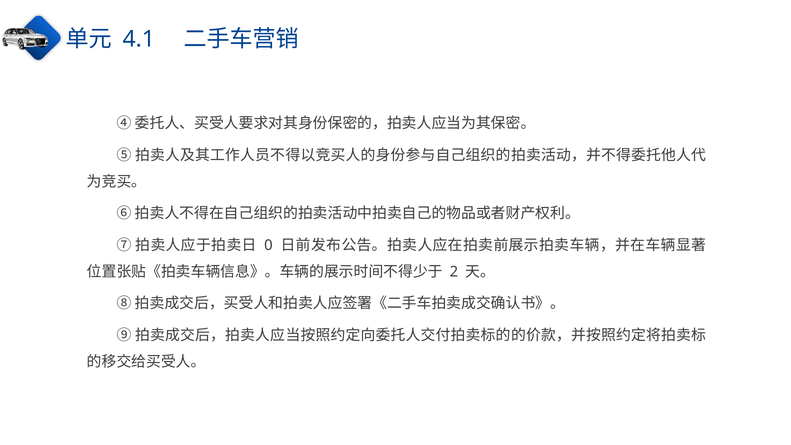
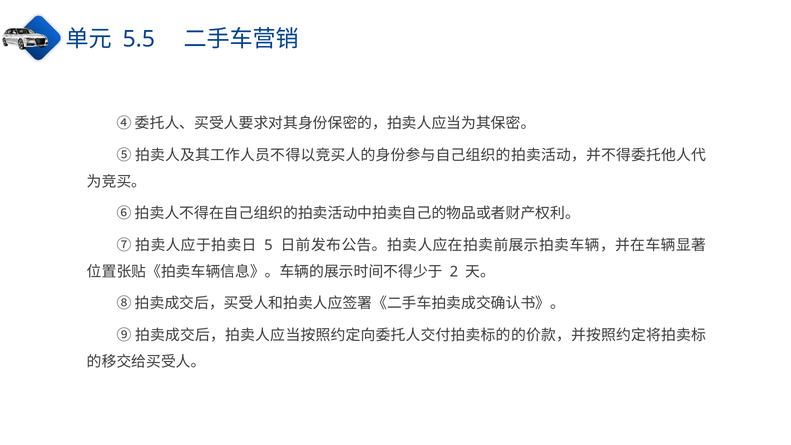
4.1: 4.1 -> 5.5
0: 0 -> 5
